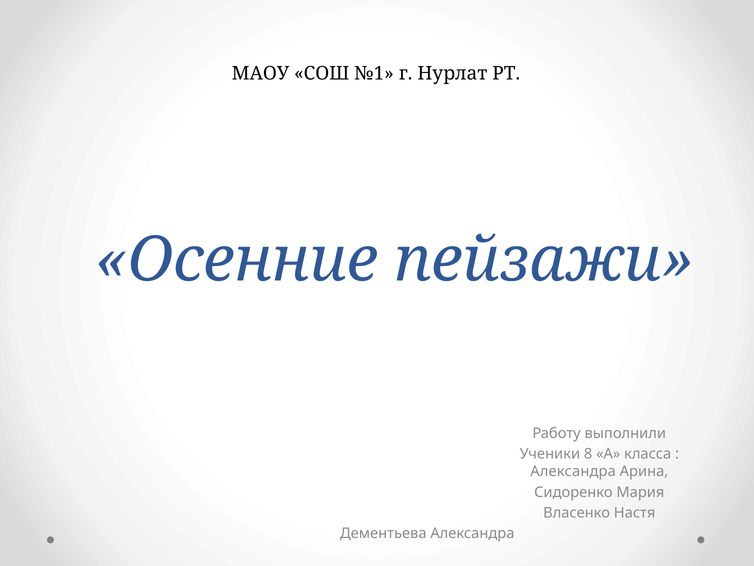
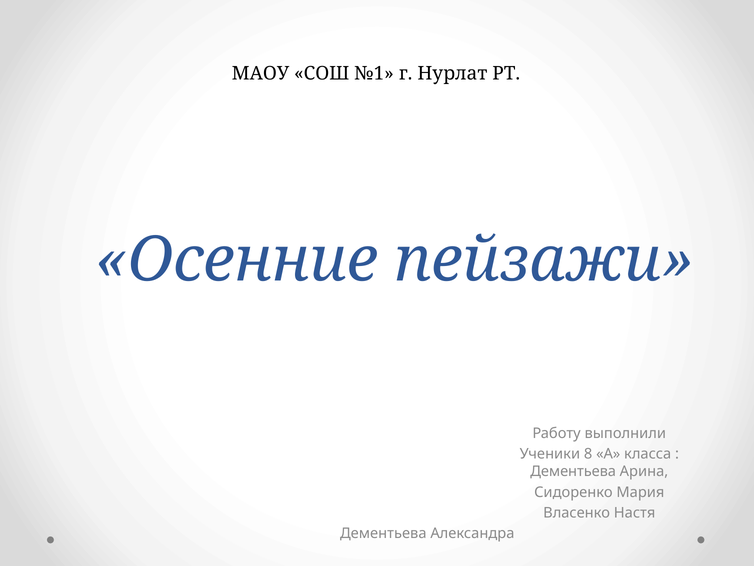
Александра at (573, 471): Александра -> Дементьева
